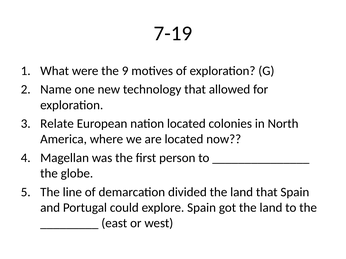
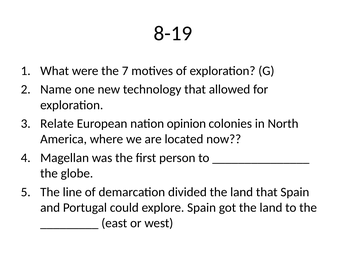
7-19: 7-19 -> 8-19
9: 9 -> 7
nation located: located -> opinion
